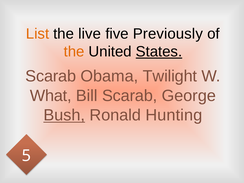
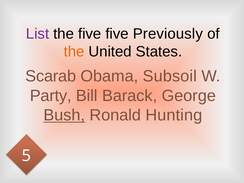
List colour: orange -> purple
the live: live -> five
States underline: present -> none
Twilight: Twilight -> Subsoil
What: What -> Party
Bill Scarab: Scarab -> Barack
